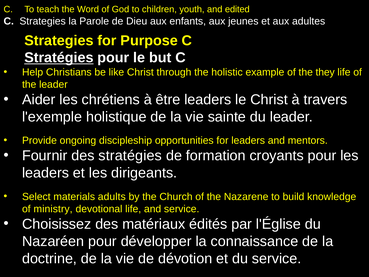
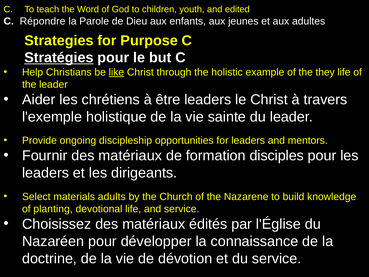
C Strategies: Strategies -> Répondre
like underline: none -> present
Fournir des stratégies: stratégies -> matériaux
croyants: croyants -> disciples
ministry: ministry -> planting
